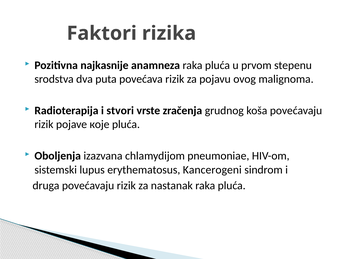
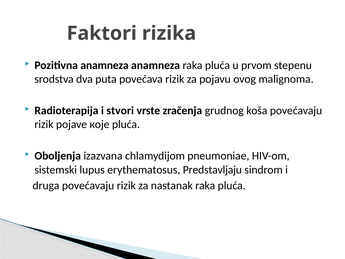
Pozitivna najkasnije: najkasnije -> anamneza
Kancerogeni: Kancerogeni -> Predstavljaju
